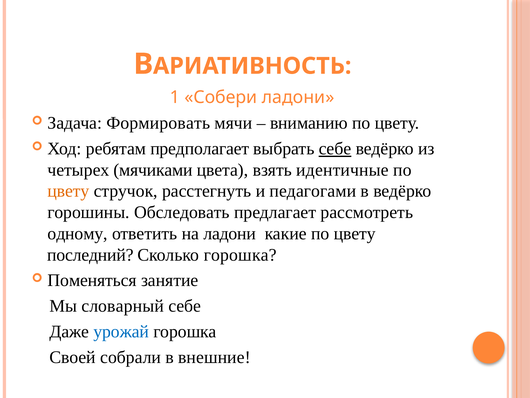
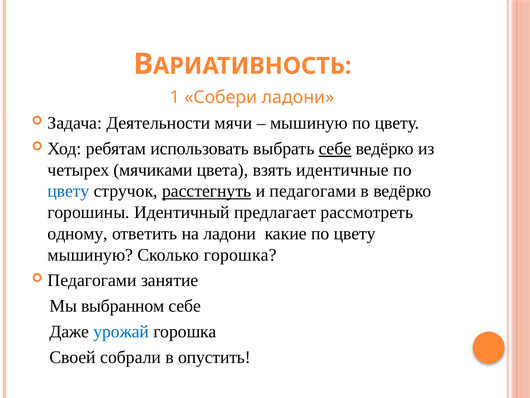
Формировать: Формировать -> Деятельности
вниманию at (309, 123): вниманию -> мышиную
предполагает: предполагает -> использовать
цвету at (69, 191) colour: orange -> blue
расстегнуть underline: none -> present
Обследовать: Обследовать -> Идентичный
последний at (90, 255): последний -> мышиную
Поменяться at (92, 280): Поменяться -> Педагогами
словарный: словарный -> выбранном
внешние: внешние -> опустить
